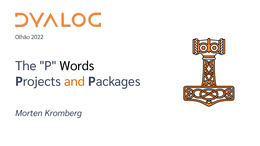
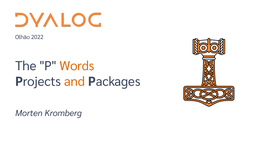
Words colour: black -> orange
